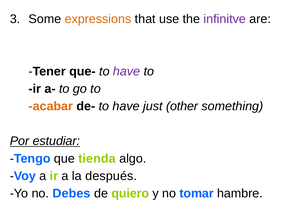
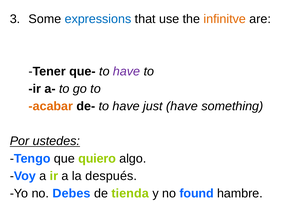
expressions colour: orange -> blue
infinitve colour: purple -> orange
just other: other -> have
estudiar: estudiar -> ustedes
tienda: tienda -> quiero
quiero: quiero -> tienda
tomar: tomar -> found
